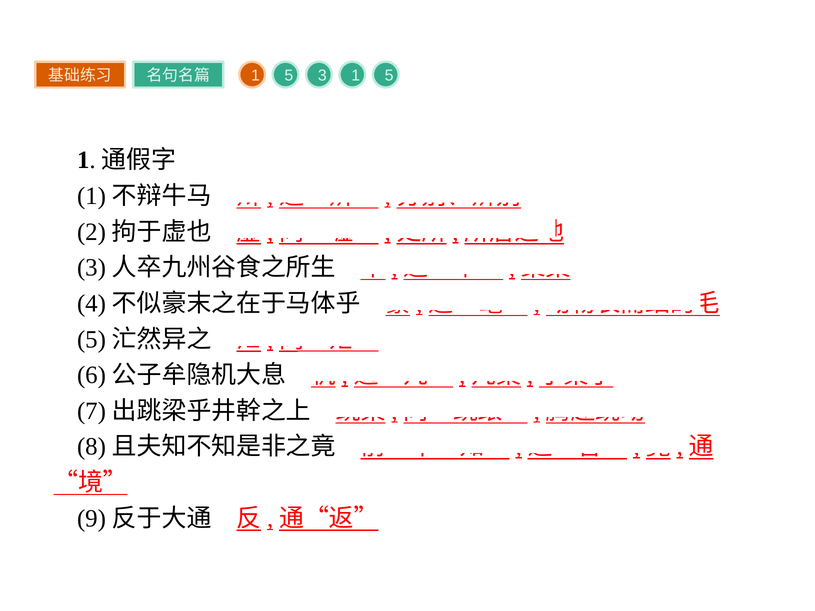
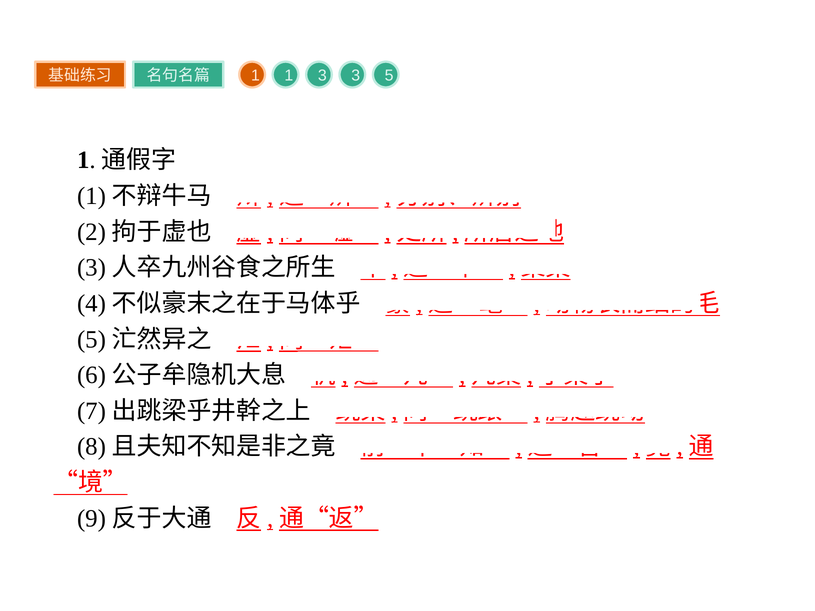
5 at (289, 76): 5 -> 1
3 1: 1 -> 3
